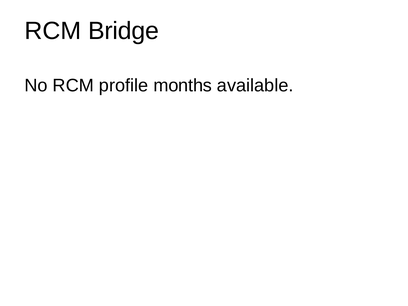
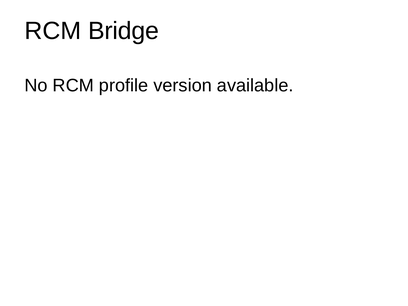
months: months -> version
